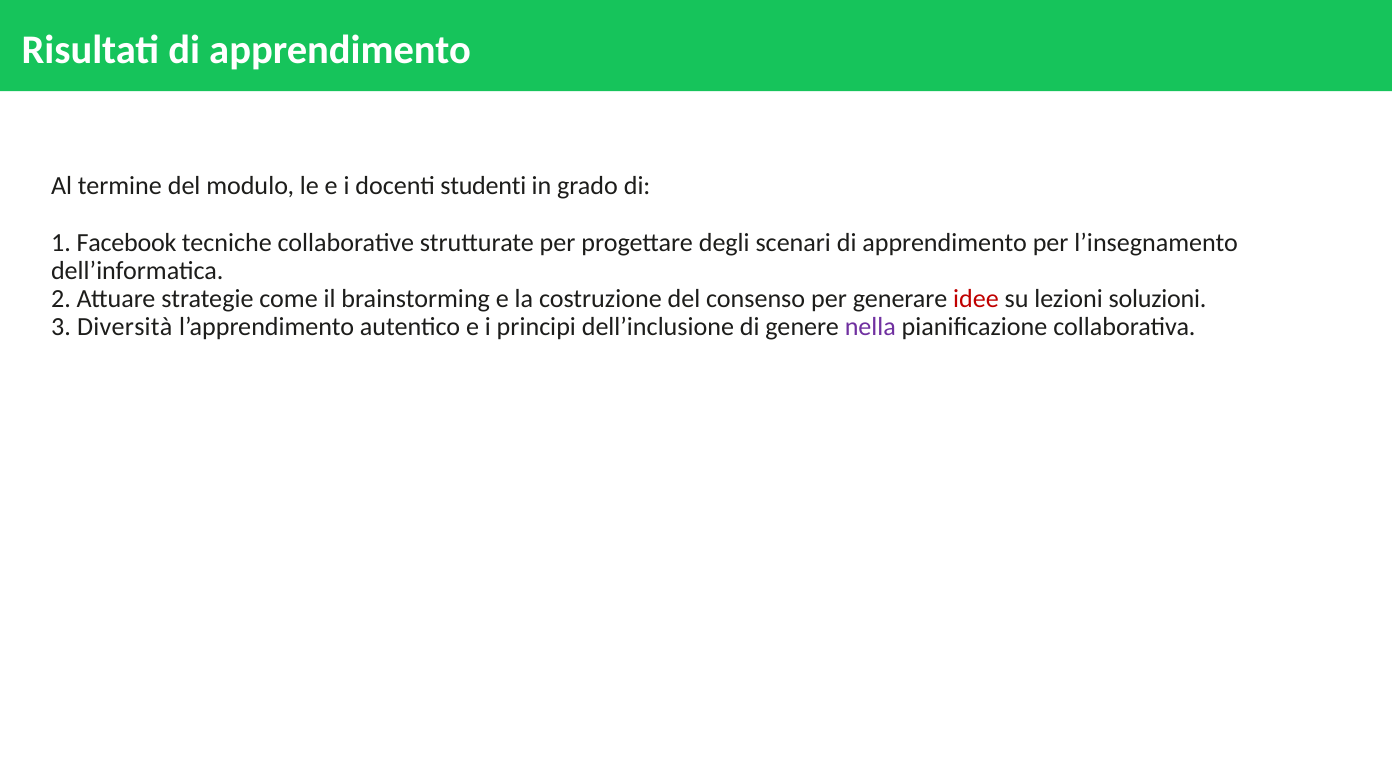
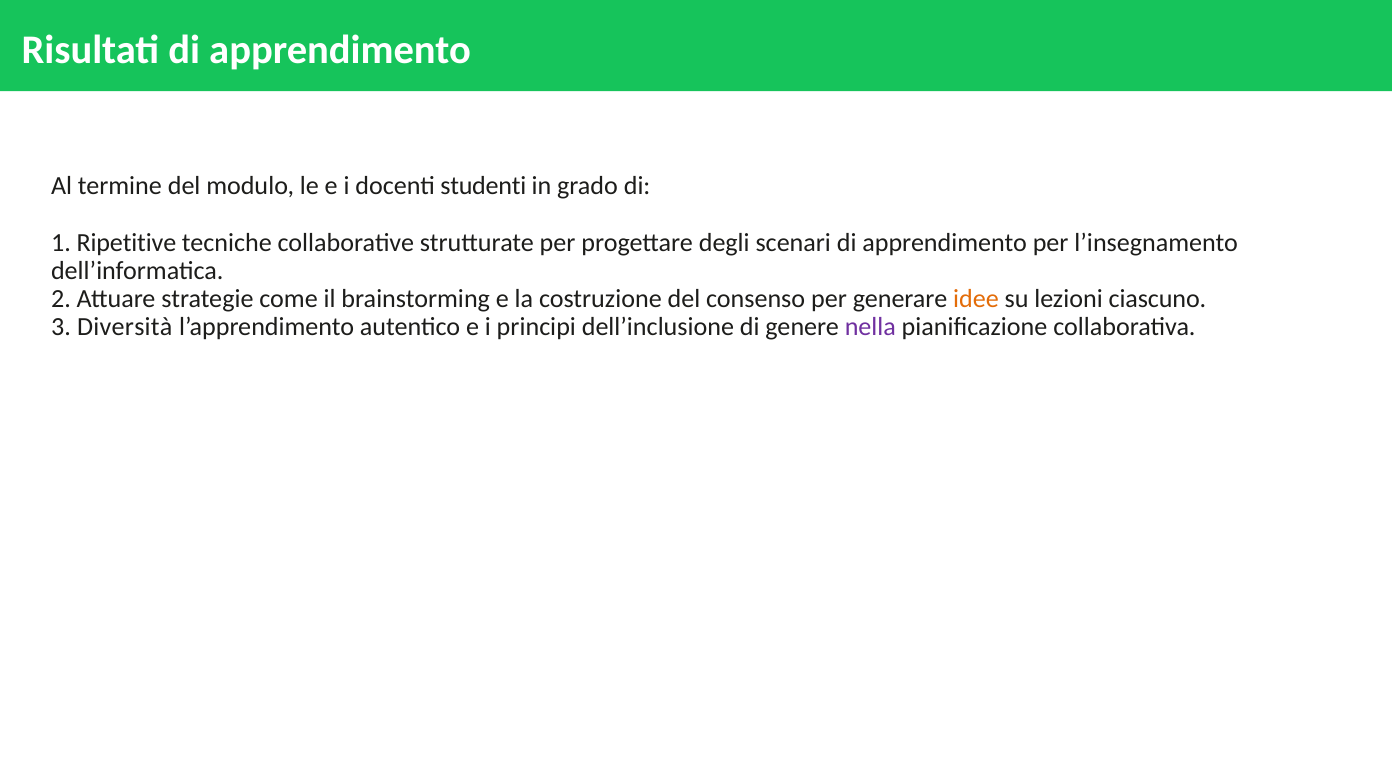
Facebook: Facebook -> Ripetitive
idee colour: red -> orange
soluzioni: soluzioni -> ciascuno
